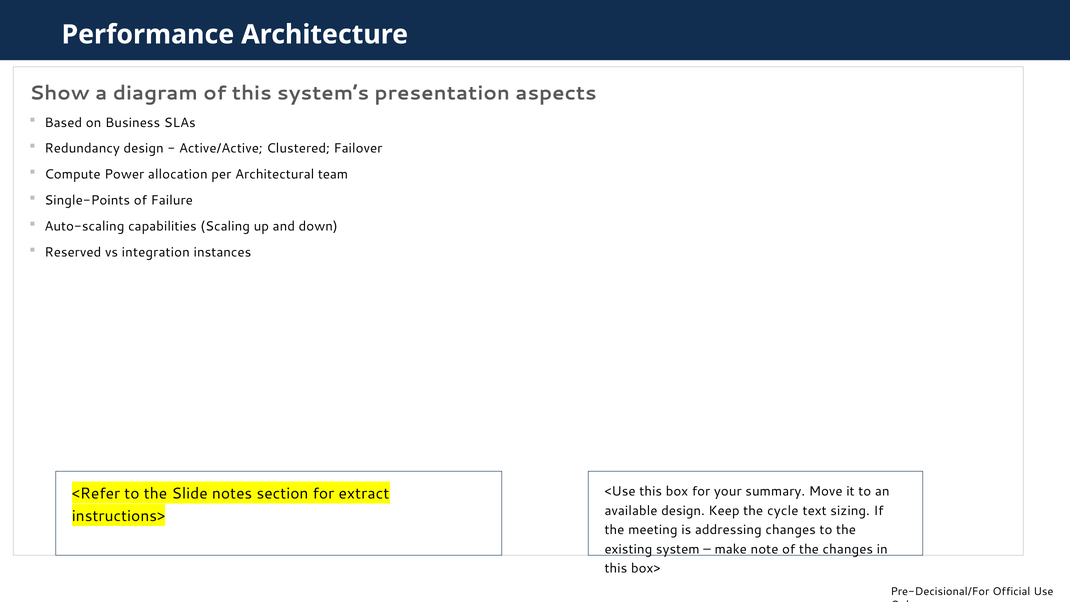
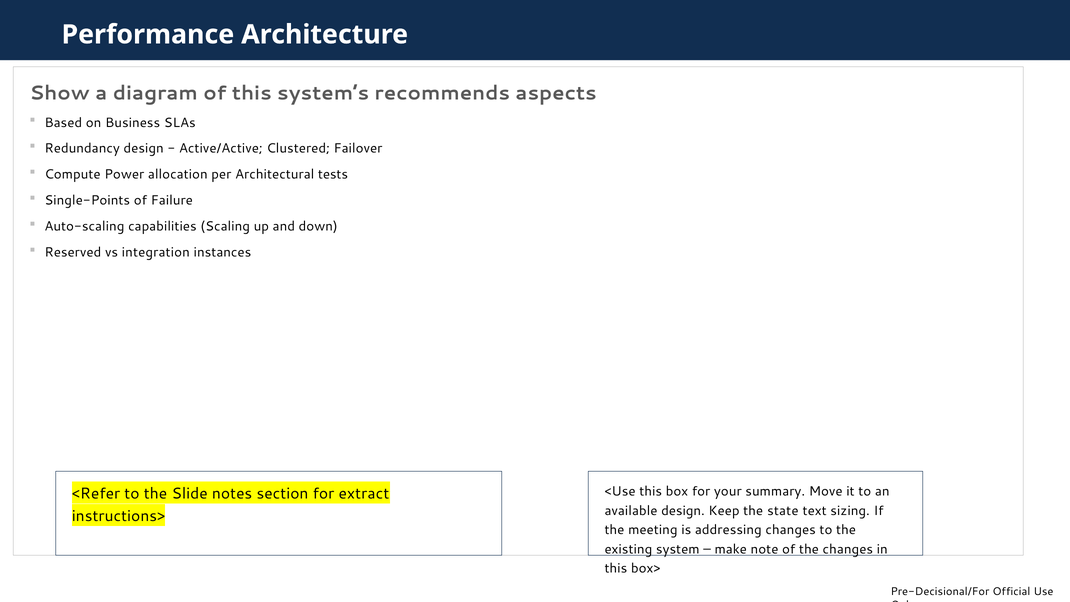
presentation: presentation -> recommends
team: team -> tests
cycle: cycle -> state
